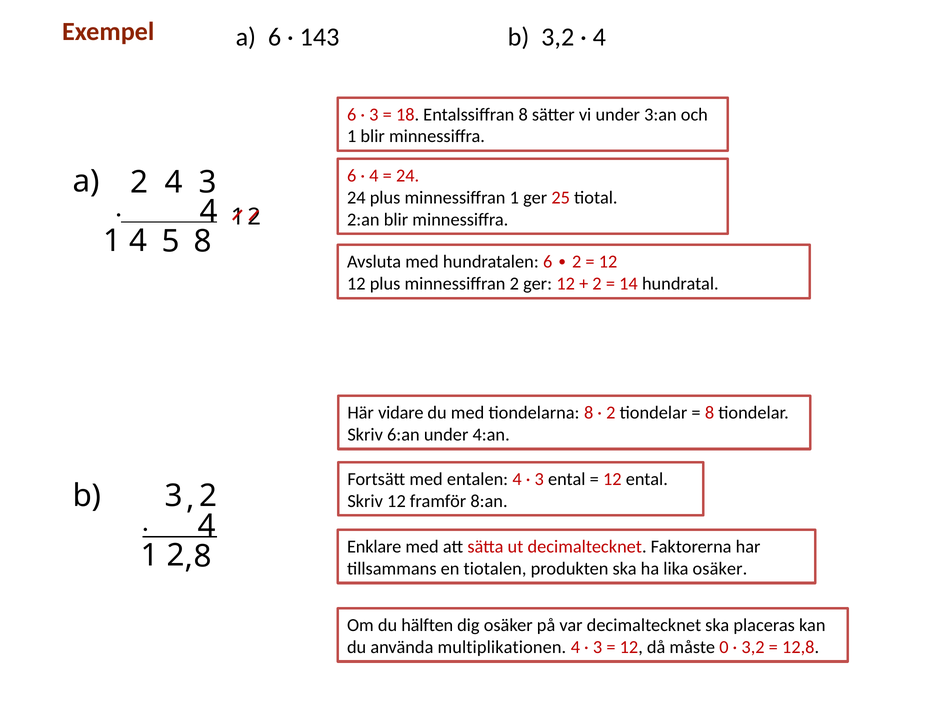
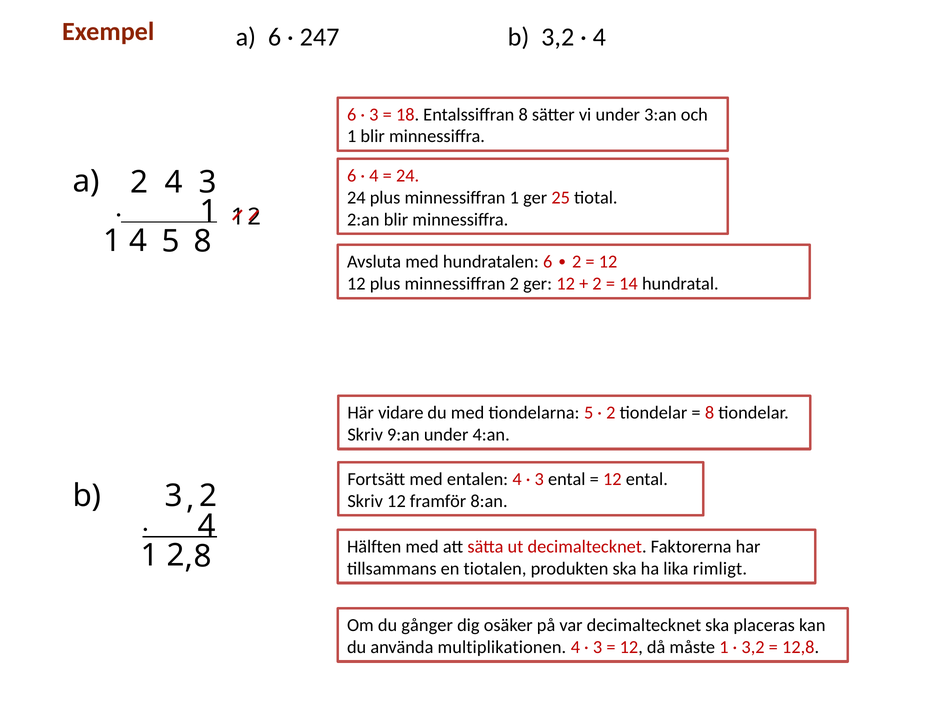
143: 143 -> 247
4 at (209, 212): 4 -> 1
tiondelarna 8: 8 -> 5
6:an: 6:an -> 9:an
Enklare: Enklare -> Hälften
lika osäker: osäker -> rimligt
hälften: hälften -> gånger
måste 0: 0 -> 1
